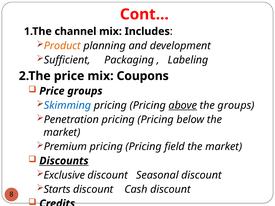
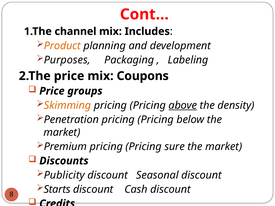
Sufficient: Sufficient -> Purposes
Skimming colour: blue -> orange
the groups: groups -> density
field: field -> sure
Discounts underline: present -> none
Exclusive: Exclusive -> Publicity
